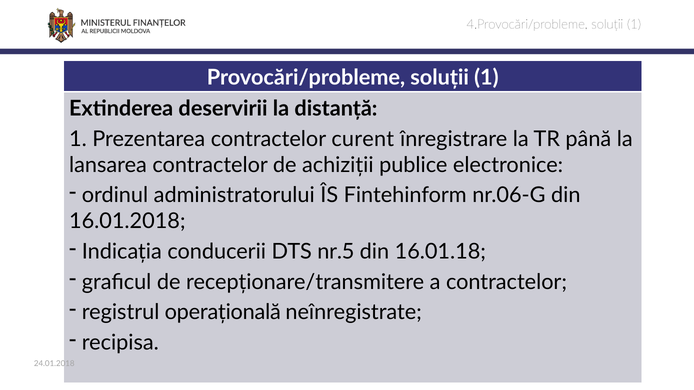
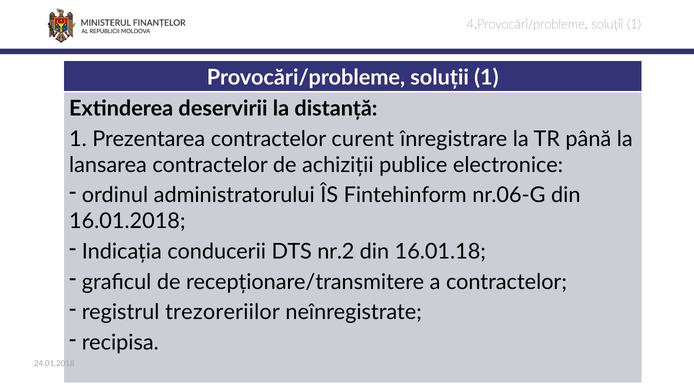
nr.5: nr.5 -> nr.2
operațională: operațională -> trezoreriilor
